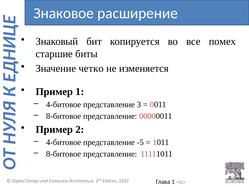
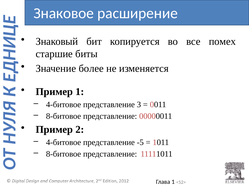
четко: четко -> более
